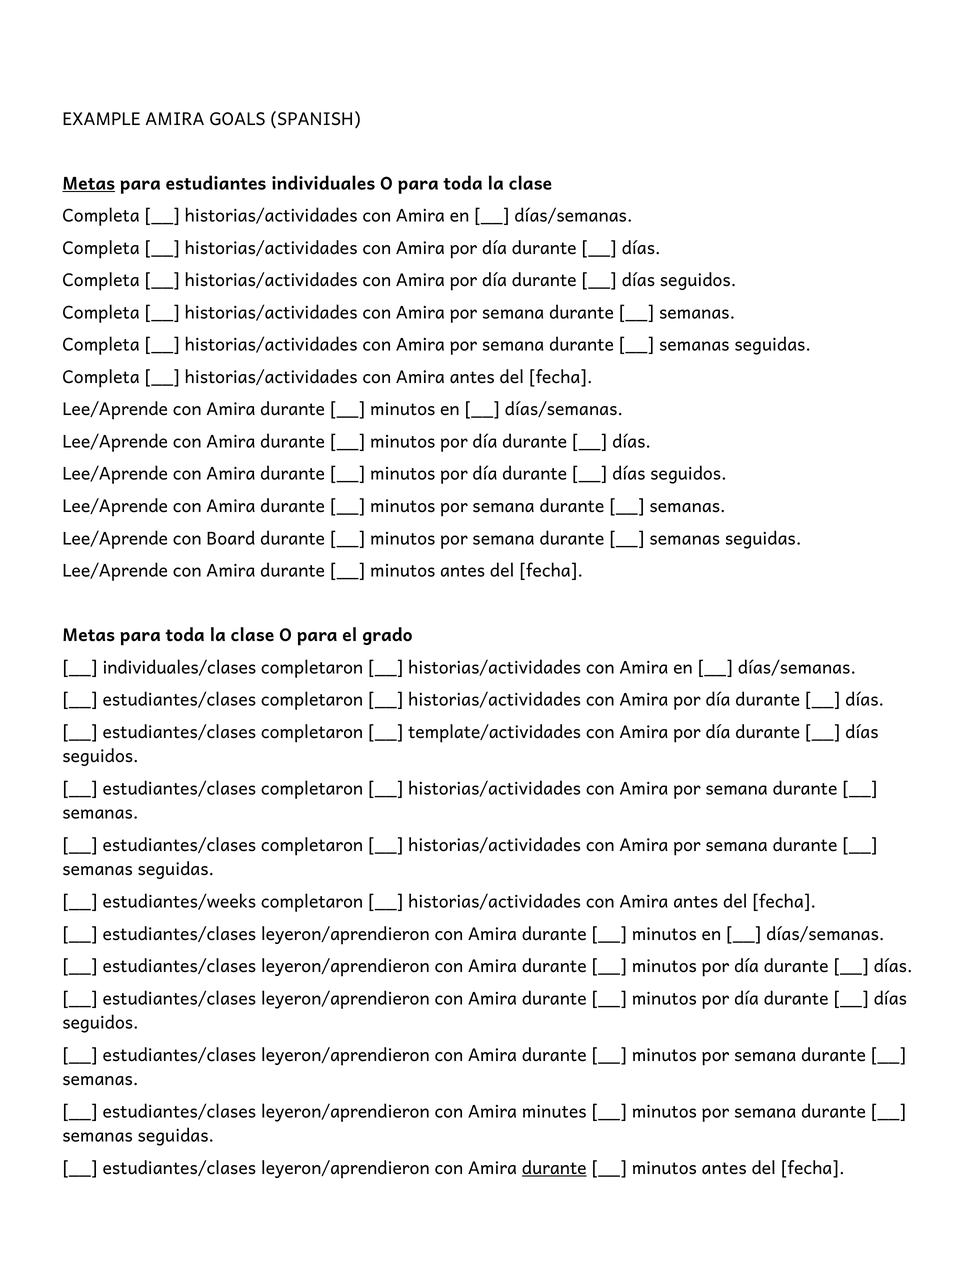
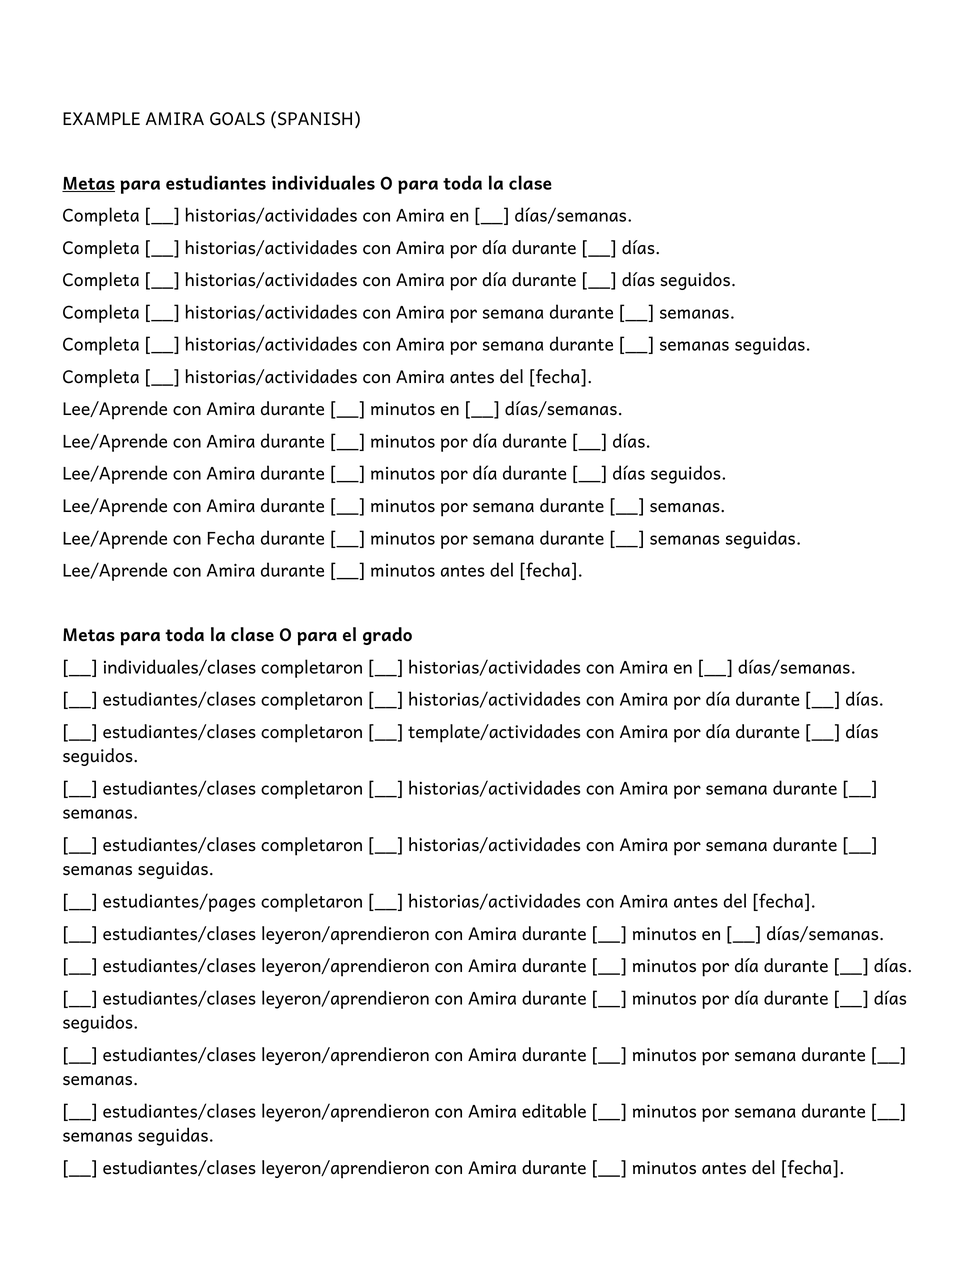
con Board: Board -> Fecha
estudiantes/weeks: estudiantes/weeks -> estudiantes/pages
minutes: minutes -> editable
durante at (554, 1169) underline: present -> none
